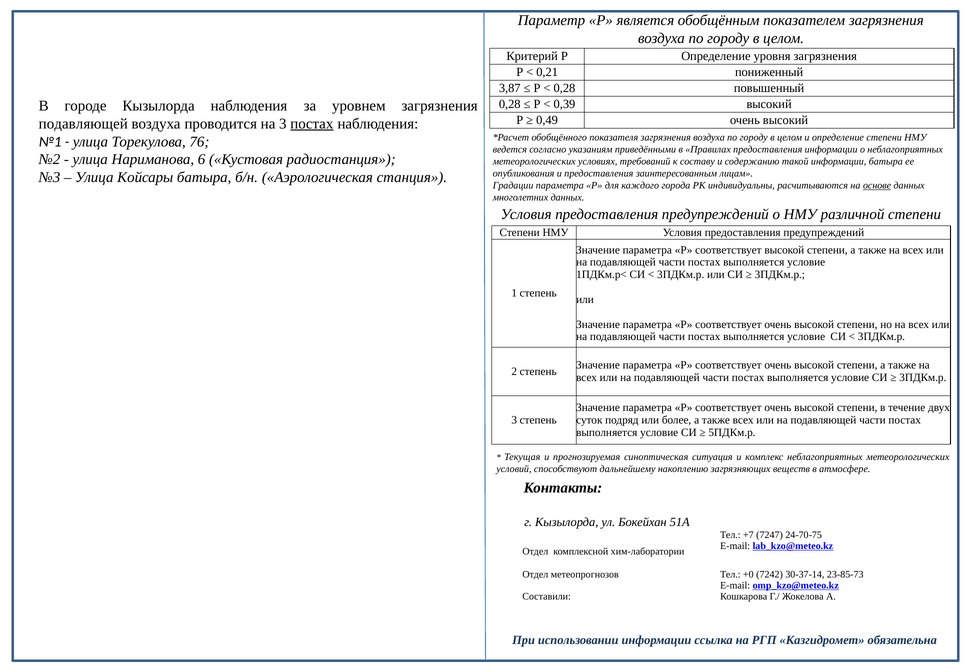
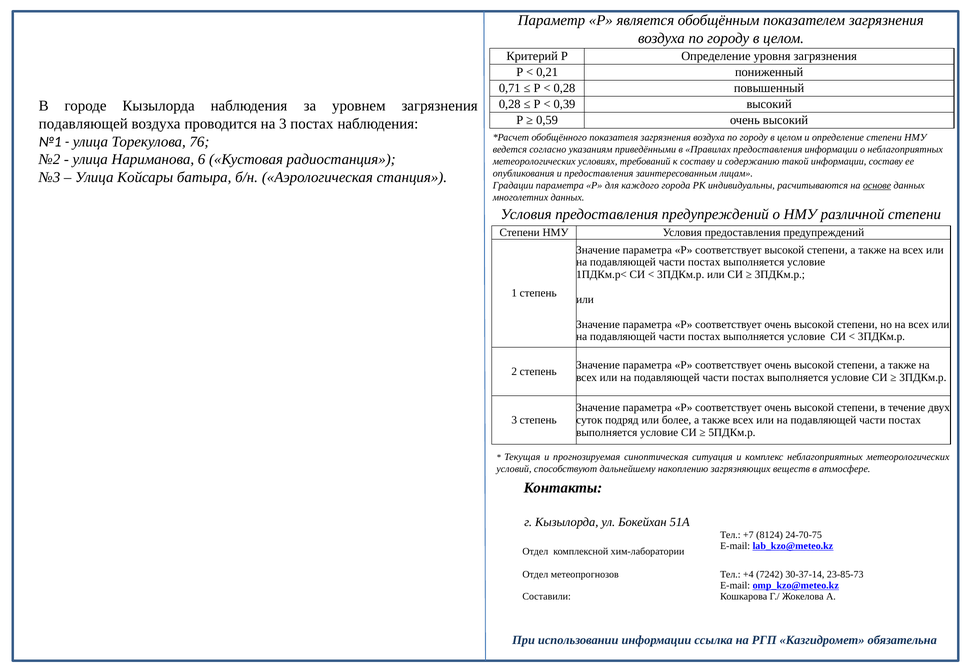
3,87: 3,87 -> 0,71
0,49: 0,49 -> 0,59
постах at (312, 124) underline: present -> none
информации батыра: батыра -> составу
7247: 7247 -> 8124
+0: +0 -> +4
